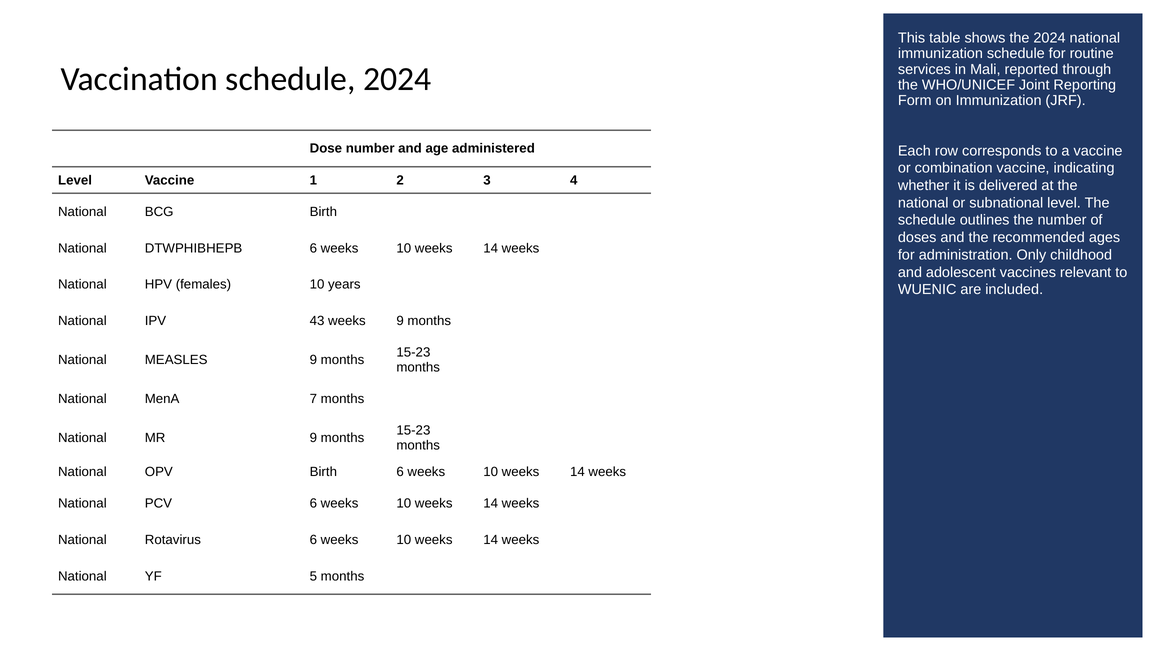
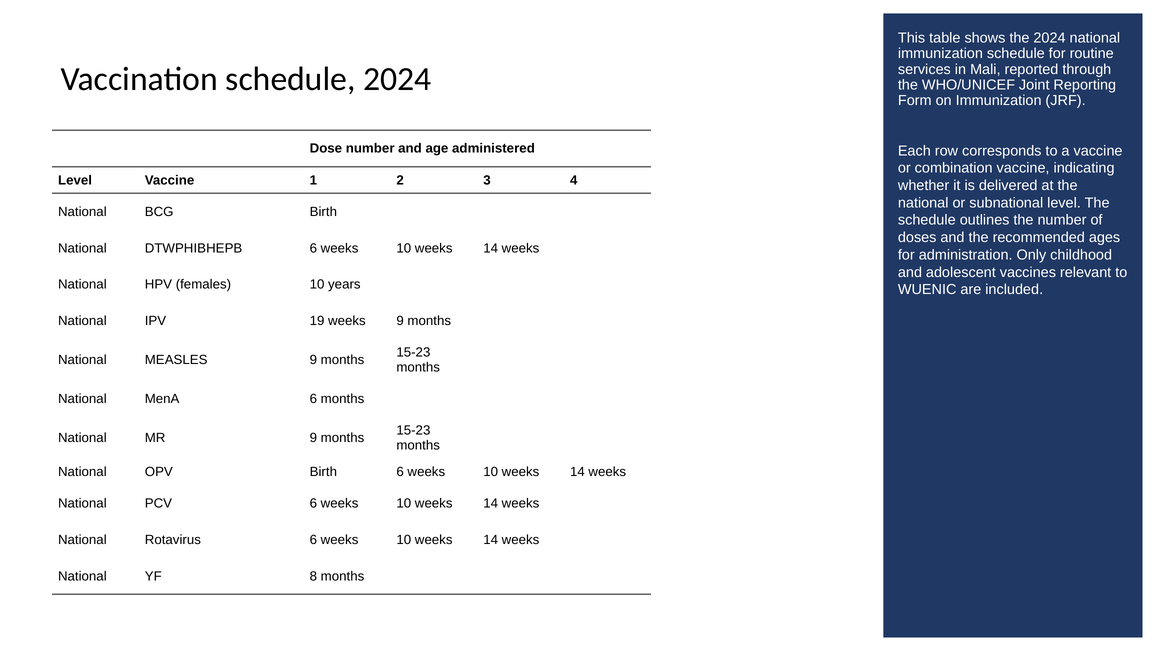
43: 43 -> 19
MenA 7: 7 -> 6
5: 5 -> 8
